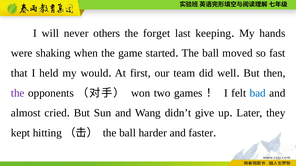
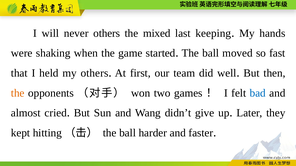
forget: forget -> mixed
my would: would -> others
the at (18, 93) colour: purple -> orange
